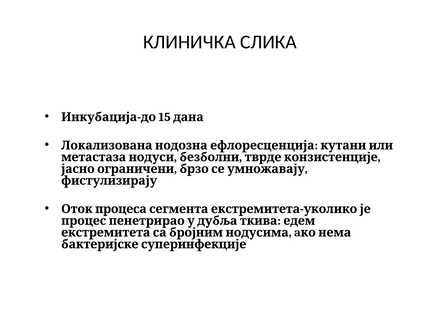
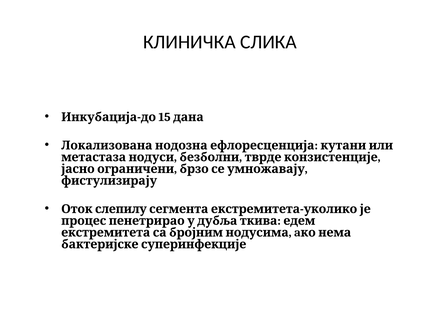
процеса: процеса -> слепилу
